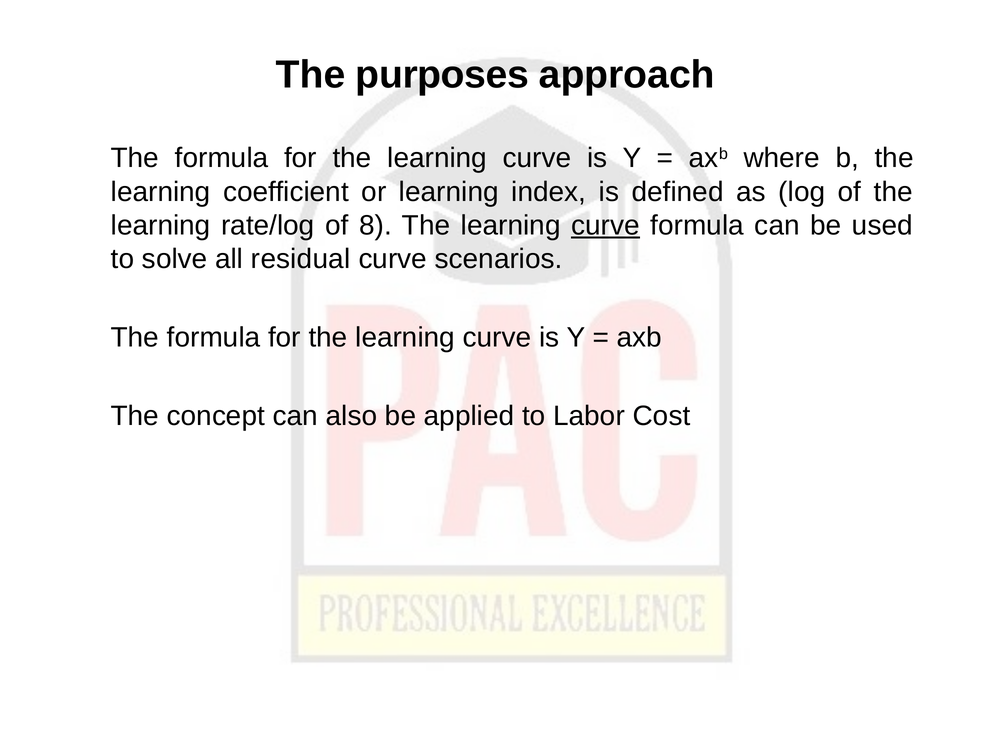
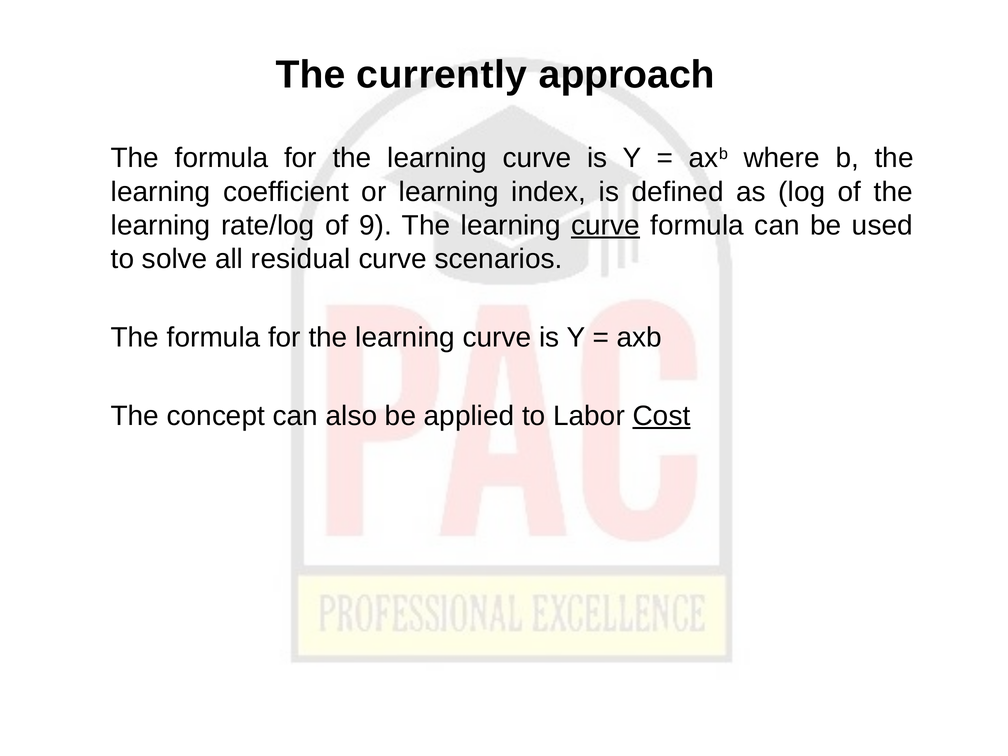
purposes: purposes -> currently
8: 8 -> 9
Cost underline: none -> present
